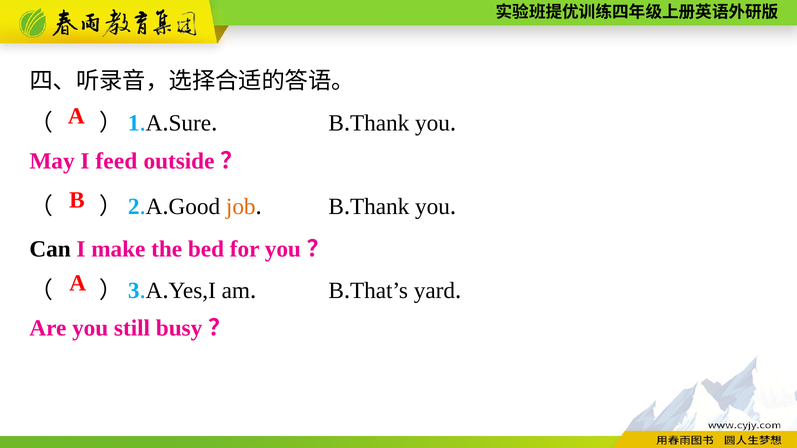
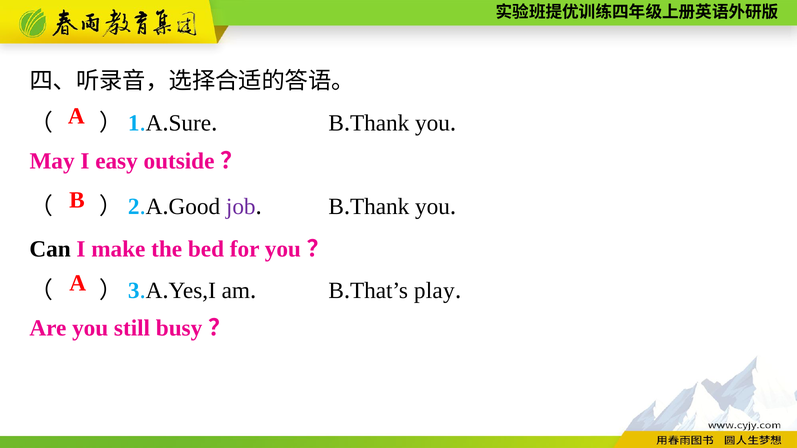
feed: feed -> easy
job colour: orange -> purple
yard: yard -> play
